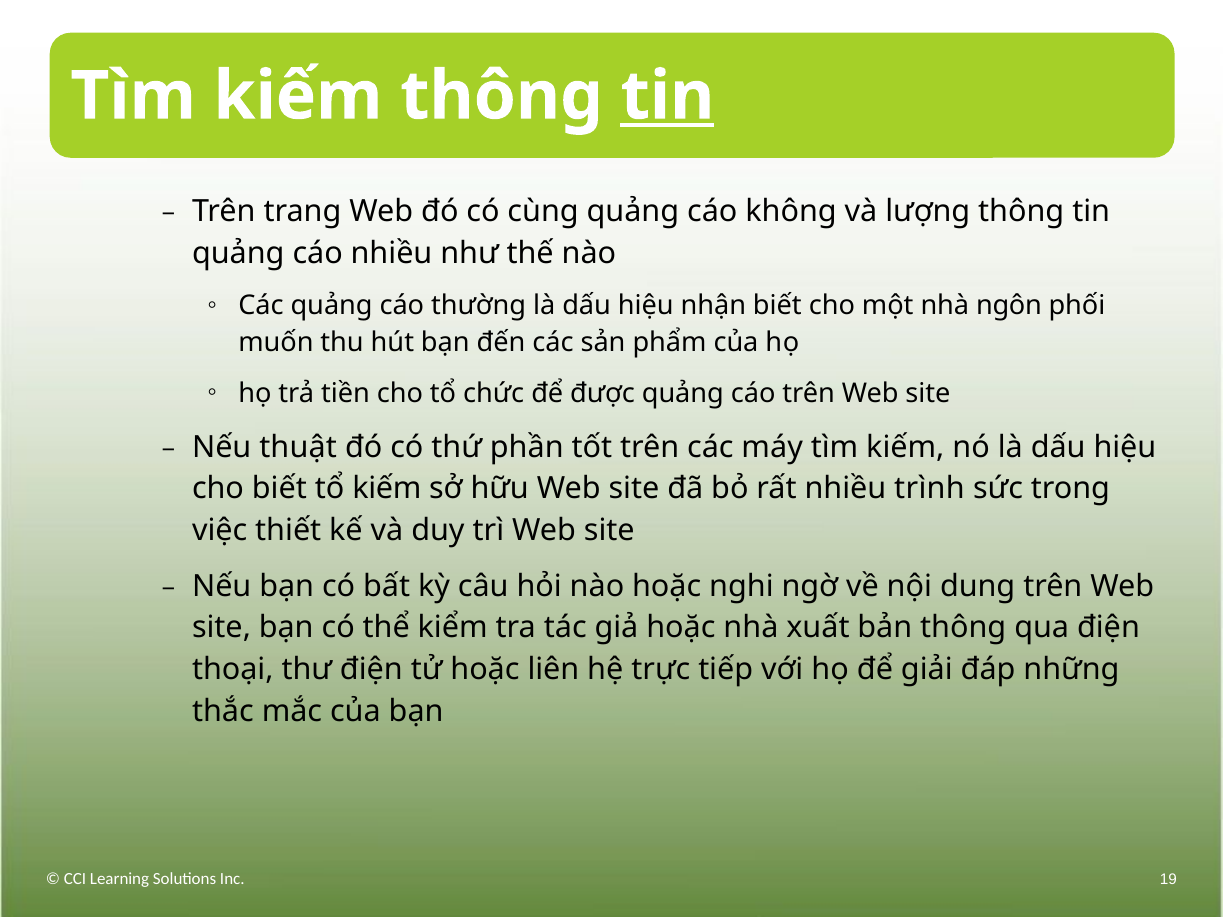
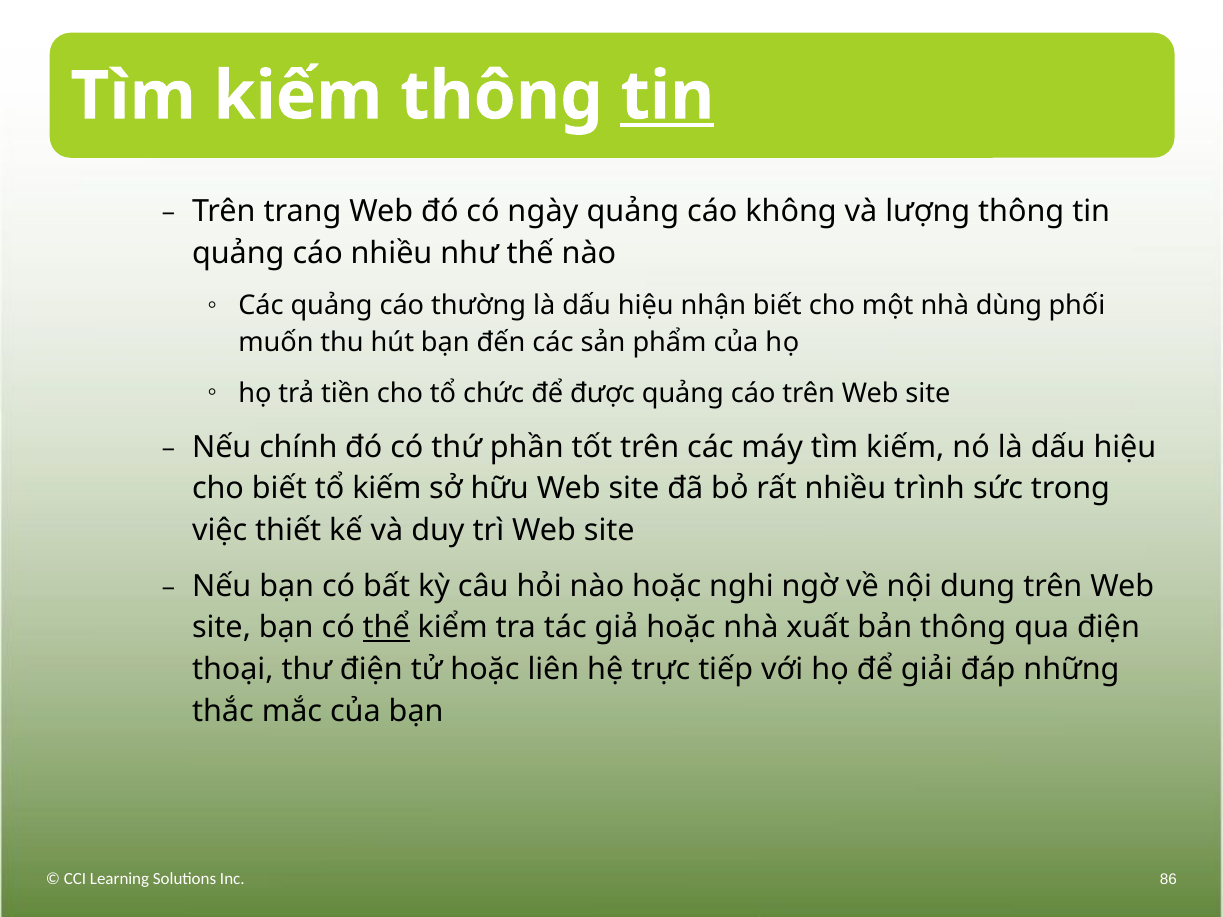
cùng: cùng -> ngày
ngôn: ngôn -> dùng
thuật: thuật -> chính
thể underline: none -> present
19: 19 -> 86
